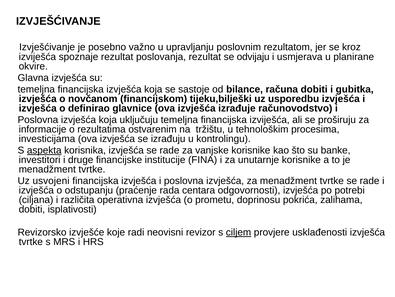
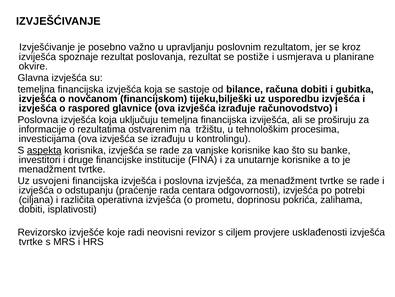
odvijaju: odvijaju -> postiže
definirao: definirao -> raspored
ciljem underline: present -> none
